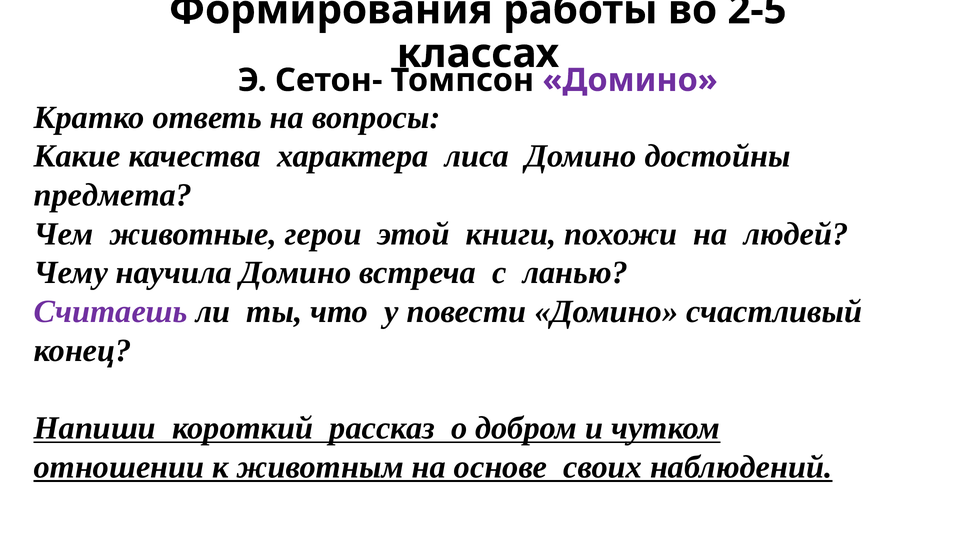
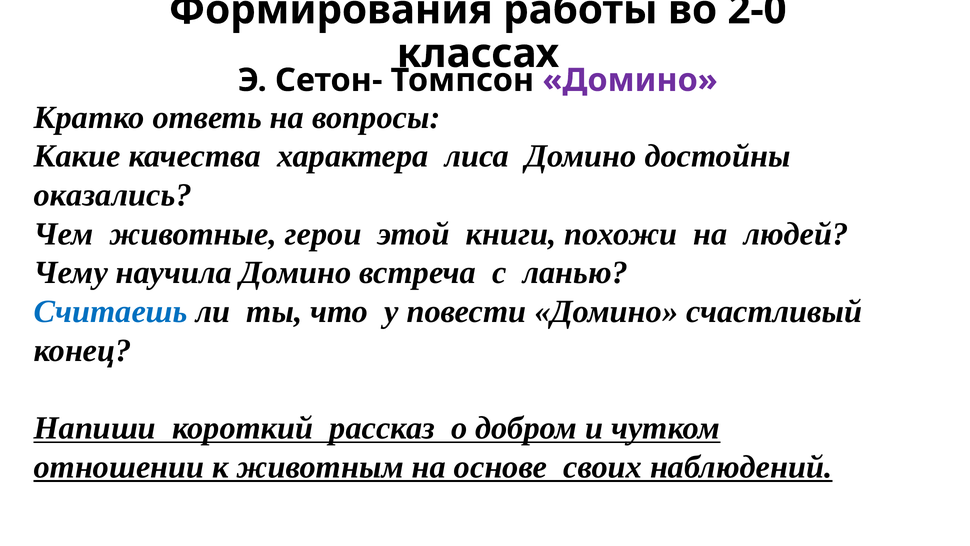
2-5: 2-5 -> 2-0
предмета: предмета -> оказались
Считаешь colour: purple -> blue
